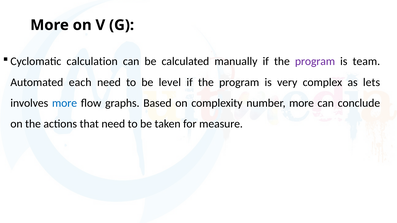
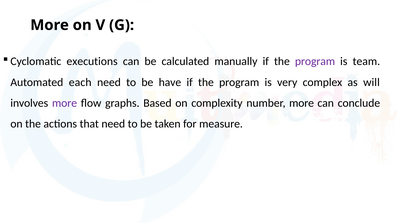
calculation: calculation -> executions
level: level -> have
lets: lets -> will
more at (65, 103) colour: blue -> purple
